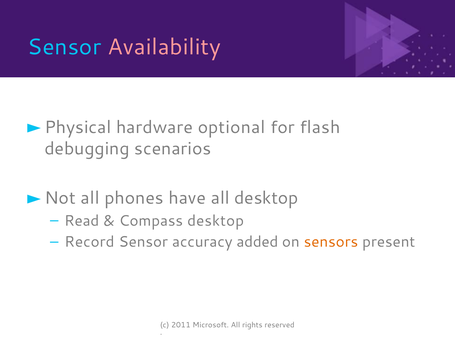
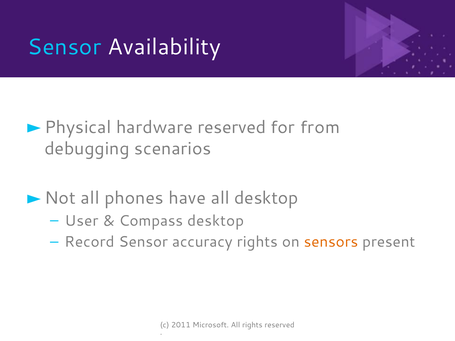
Availability colour: pink -> white
hardware optional: optional -> reserved
flash: flash -> from
Read: Read -> User
accuracy added: added -> rights
